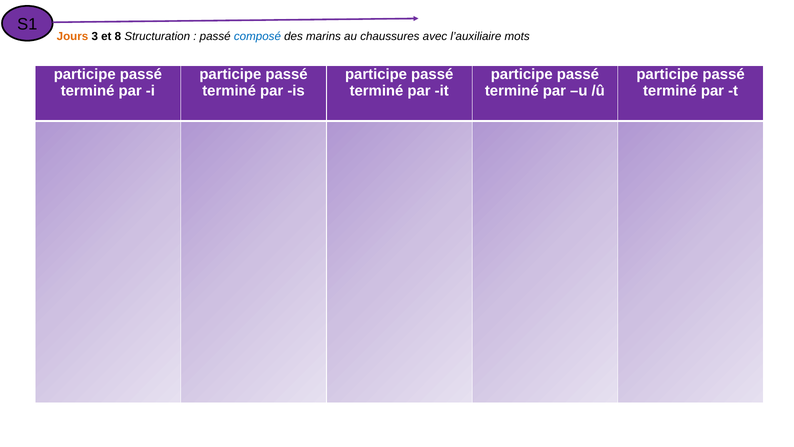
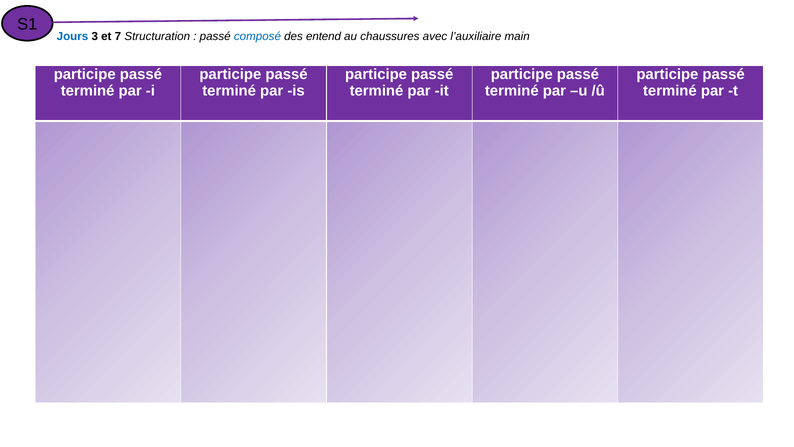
Jours colour: orange -> blue
8: 8 -> 7
marins: marins -> entend
mots: mots -> main
